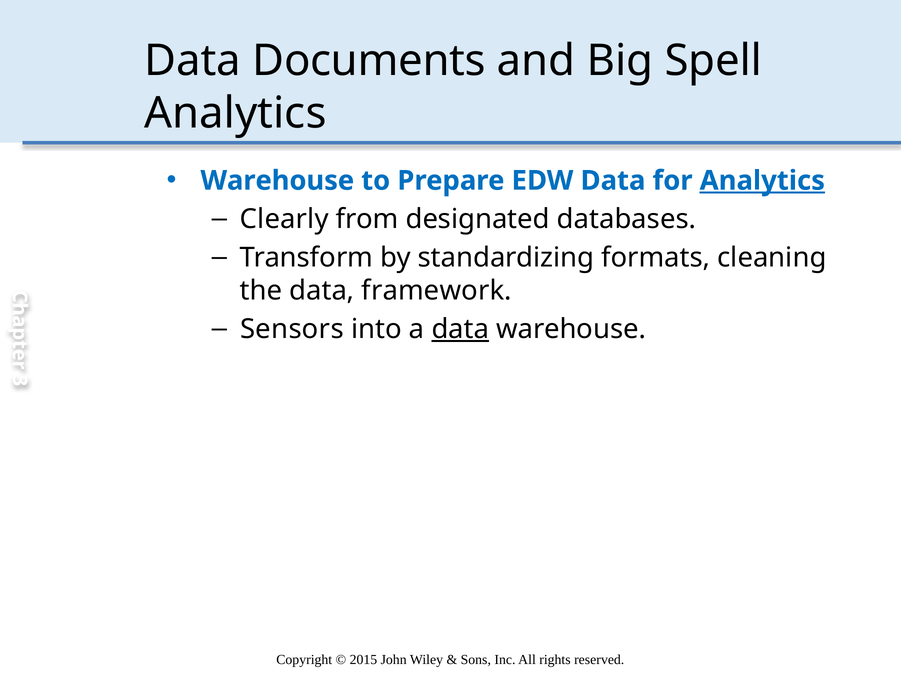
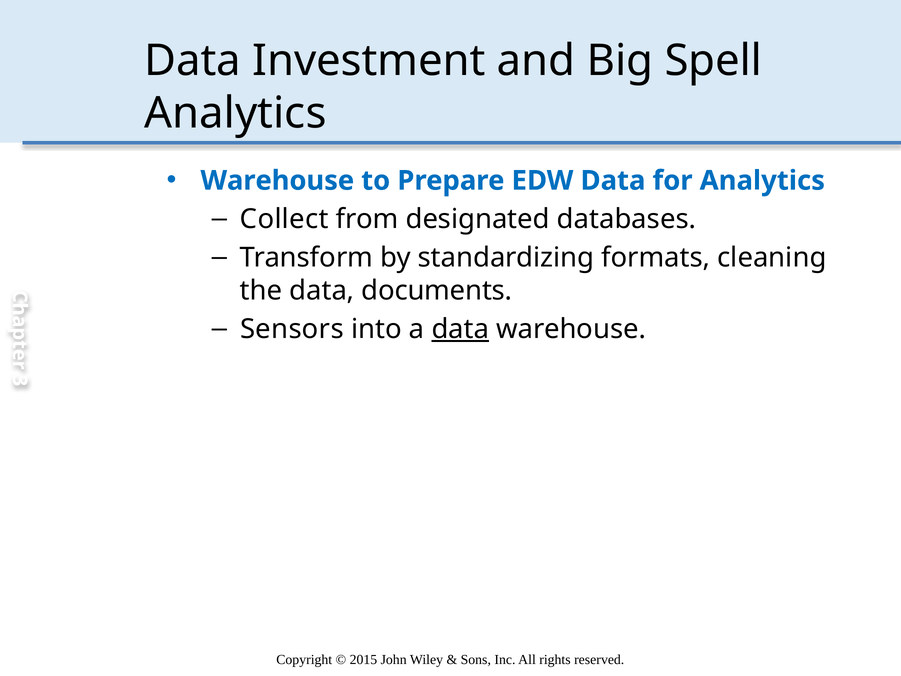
Documents: Documents -> Investment
Analytics at (762, 181) underline: present -> none
Clearly: Clearly -> Collect
framework: framework -> documents
